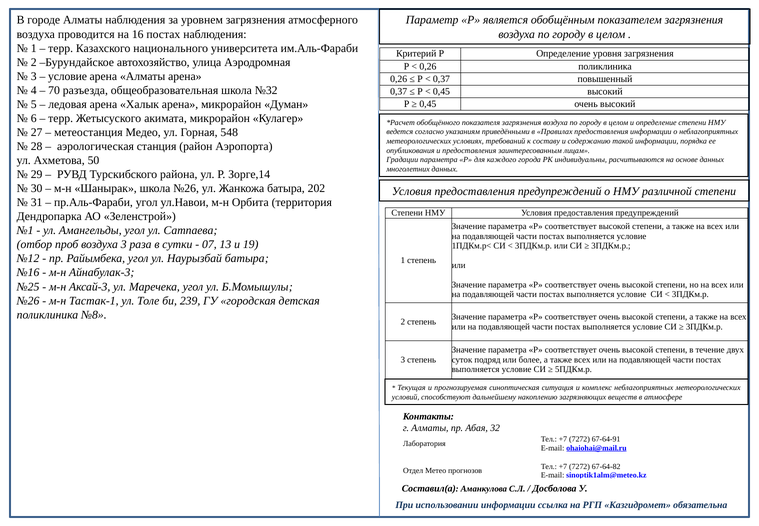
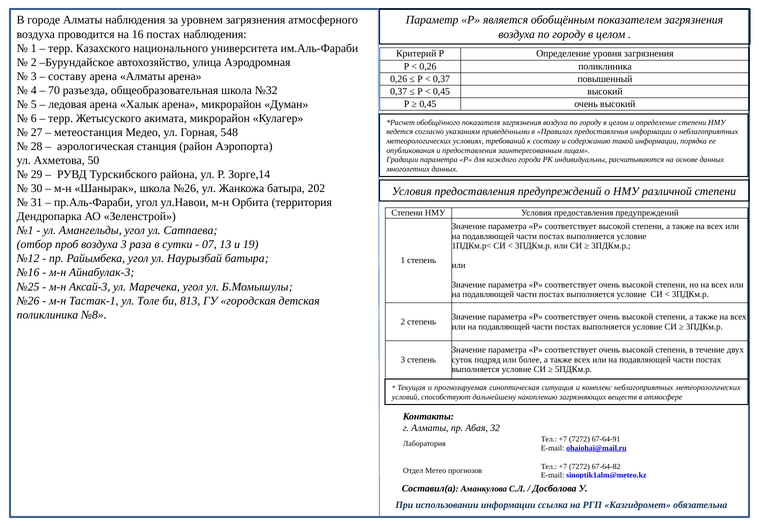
условие at (68, 76): условие -> составу
239: 239 -> 813
